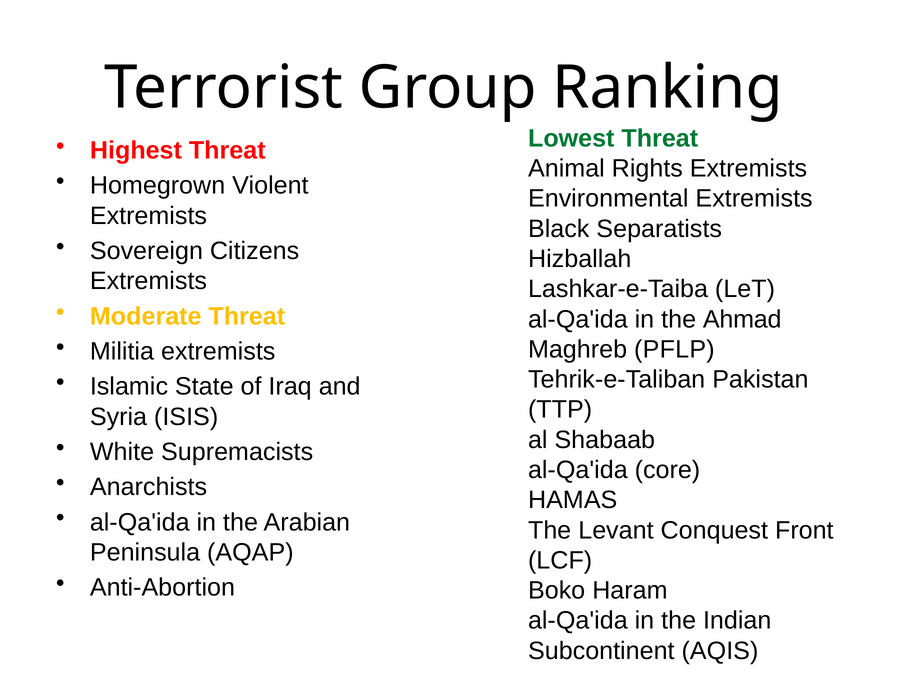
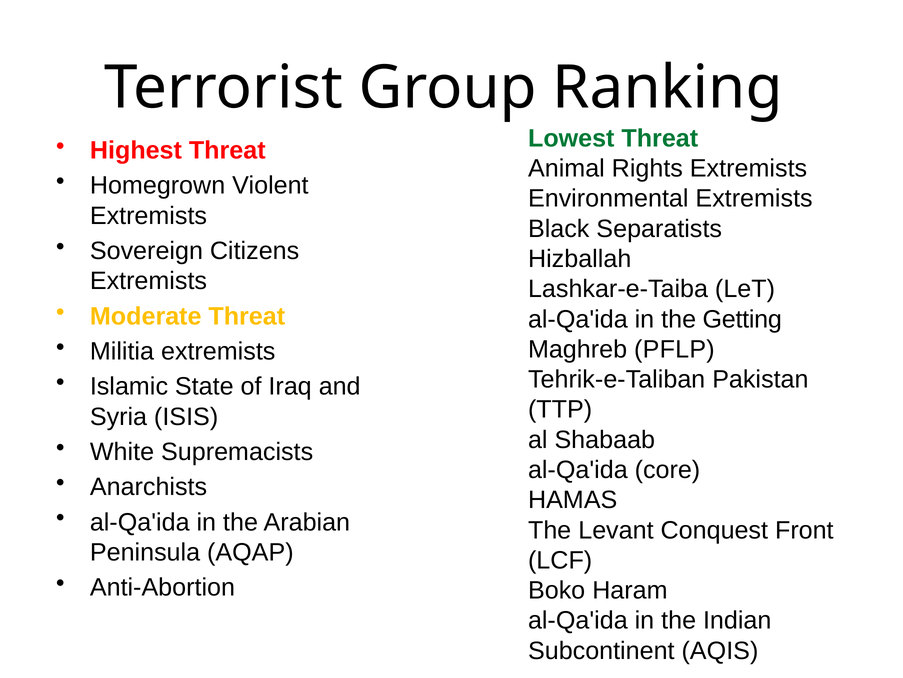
Ahmad: Ahmad -> Getting
